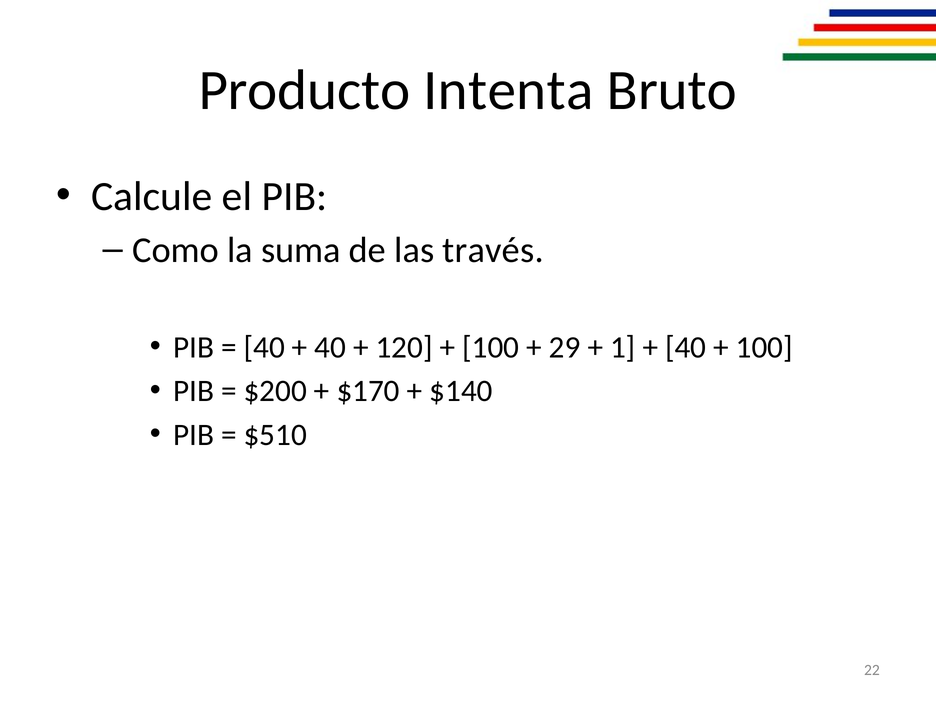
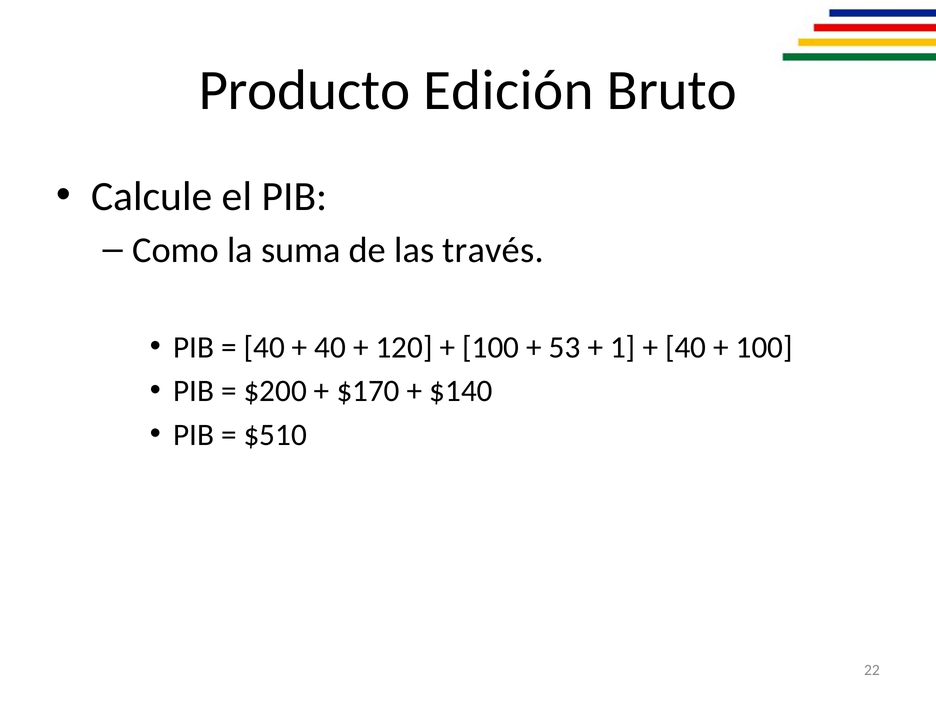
Intenta: Intenta -> Edición
29: 29 -> 53
